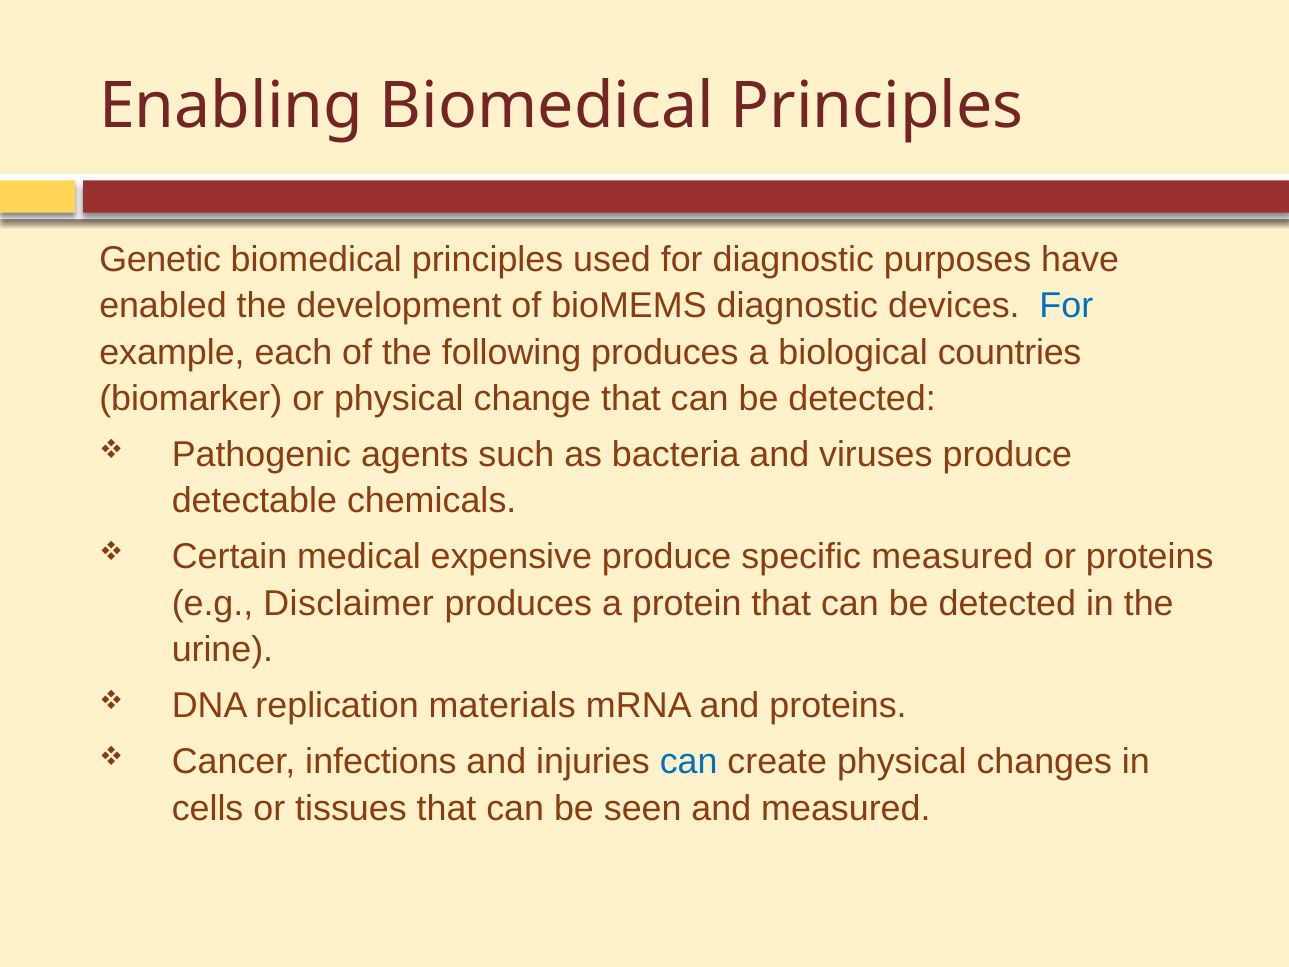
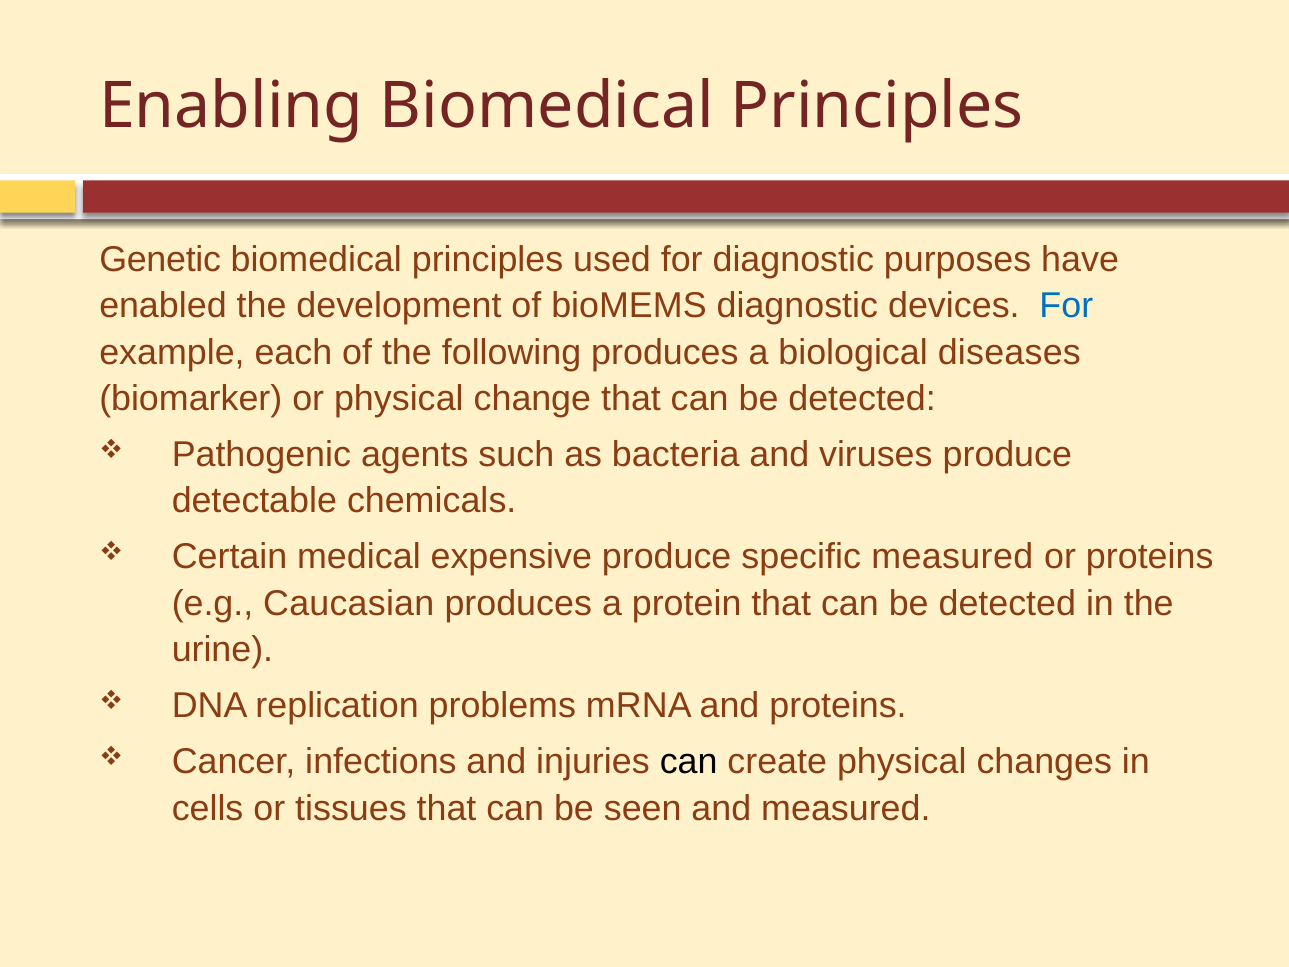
countries: countries -> diseases
Disclaimer: Disclaimer -> Caucasian
materials: materials -> problems
can at (689, 762) colour: blue -> black
